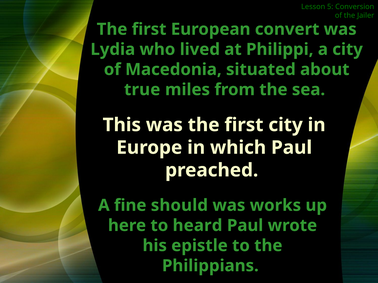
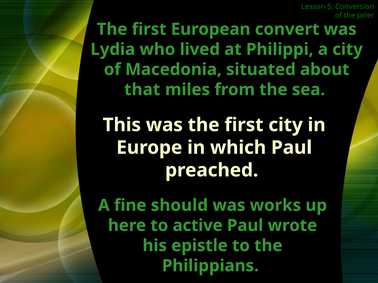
true: true -> that
heard: heard -> active
